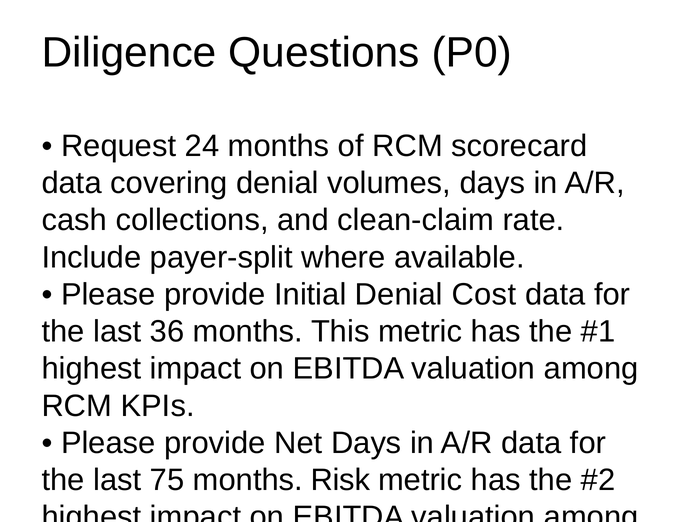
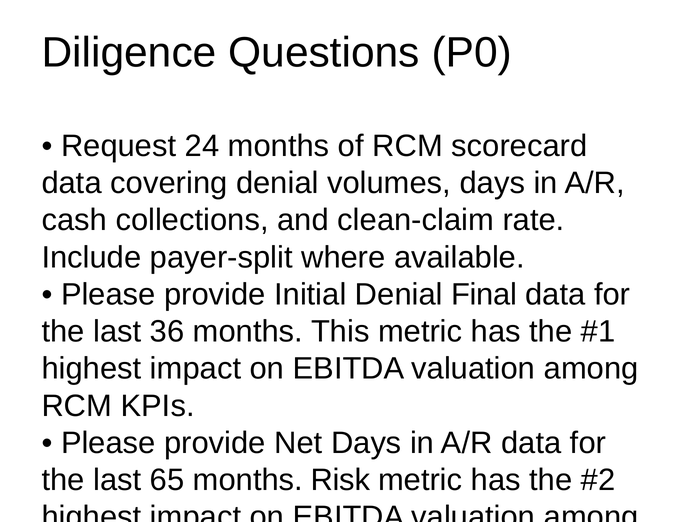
Denial Cost: Cost -> Final
75: 75 -> 65
